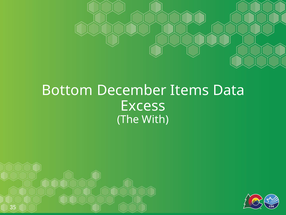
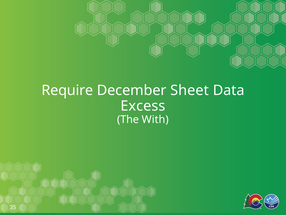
Bottom: Bottom -> Require
Items: Items -> Sheet
